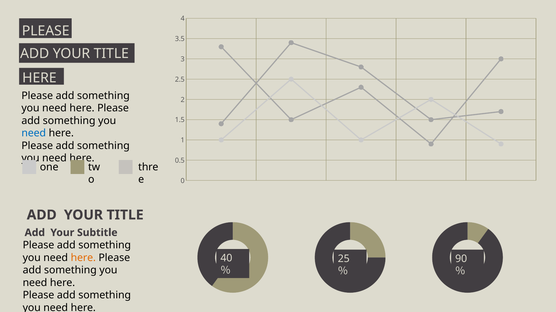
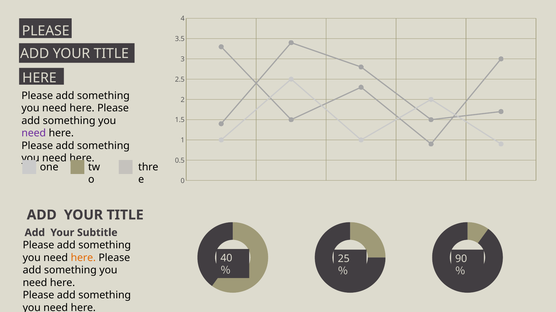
need at (34, 133) colour: blue -> purple
